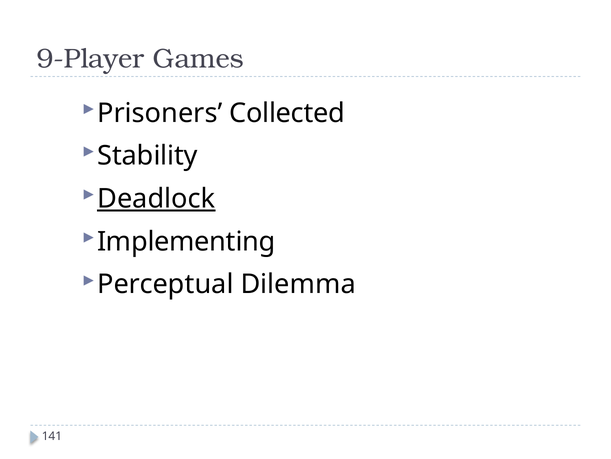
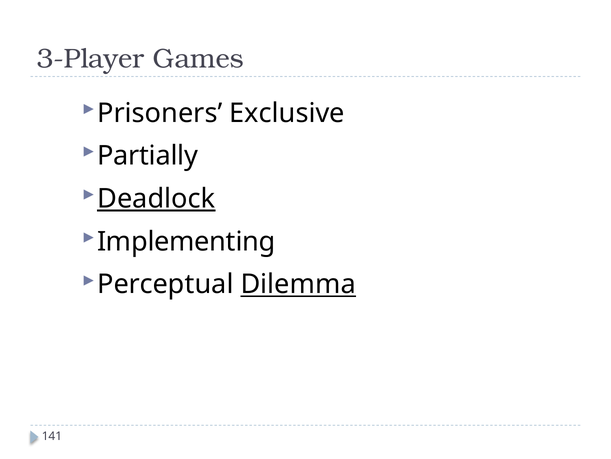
9-Player: 9-Player -> 3-Player
Collected: Collected -> Exclusive
Stability: Stability -> Partially
Dilemma underline: none -> present
